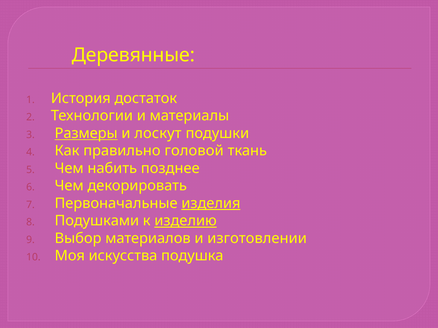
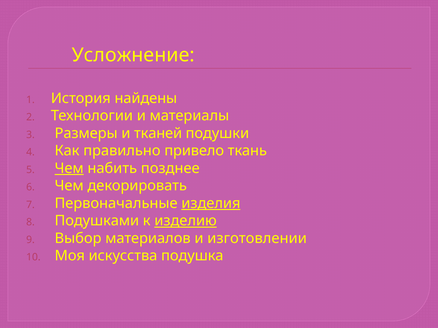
Деревянные: Деревянные -> Усложнение
достаток: достаток -> найдены
Размеры underline: present -> none
лоскут: лоскут -> тканей
головой: головой -> привело
Чем at (69, 169) underline: none -> present
